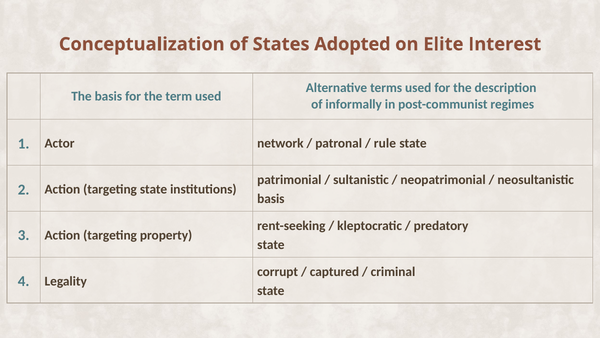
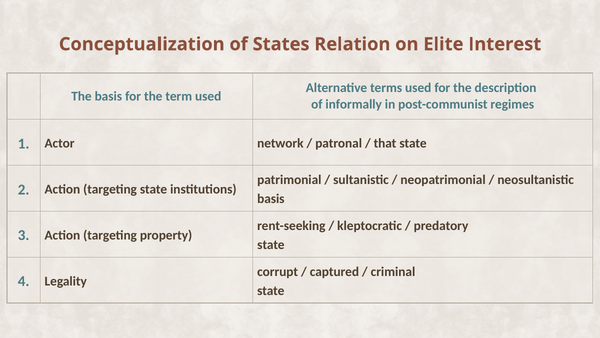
Adopted: Adopted -> Relation
rule: rule -> that
